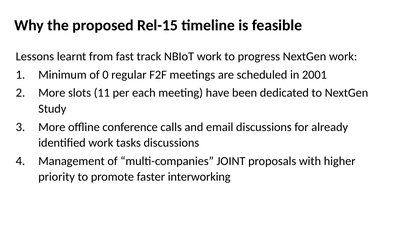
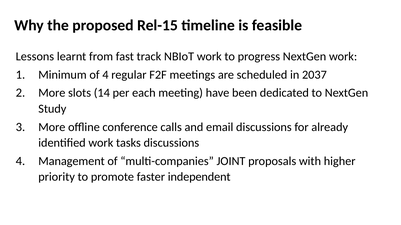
of 0: 0 -> 4
2001: 2001 -> 2037
11: 11 -> 14
interworking: interworking -> independent
